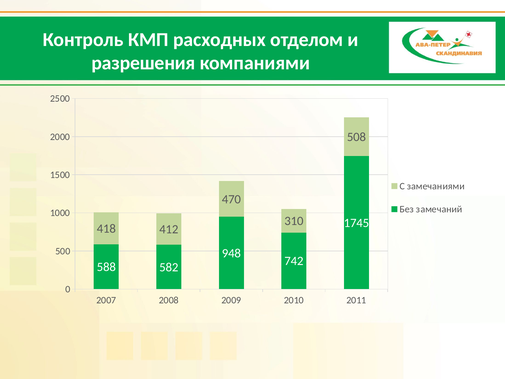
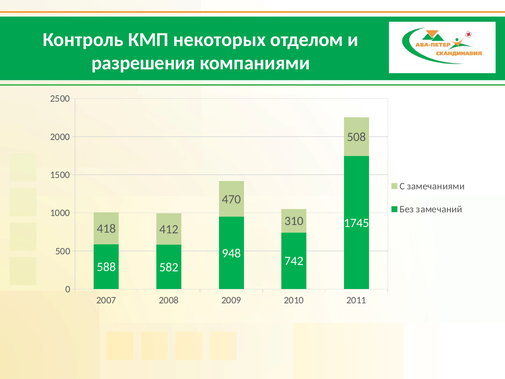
расходных: расходных -> некоторых
